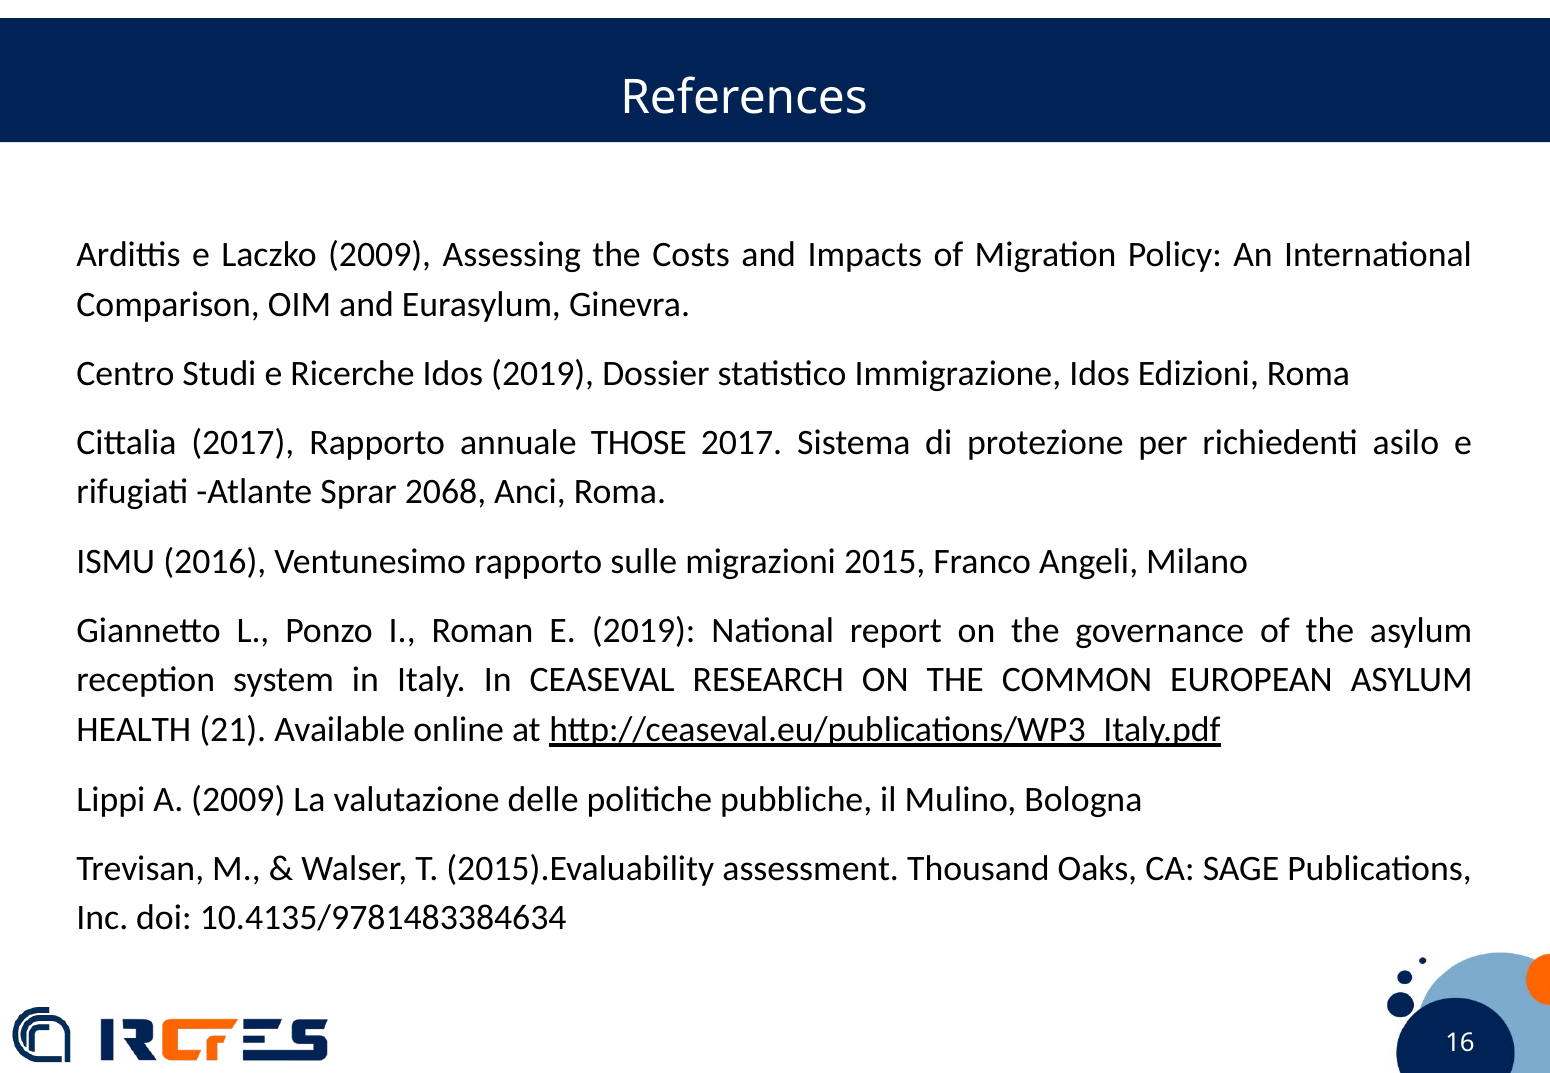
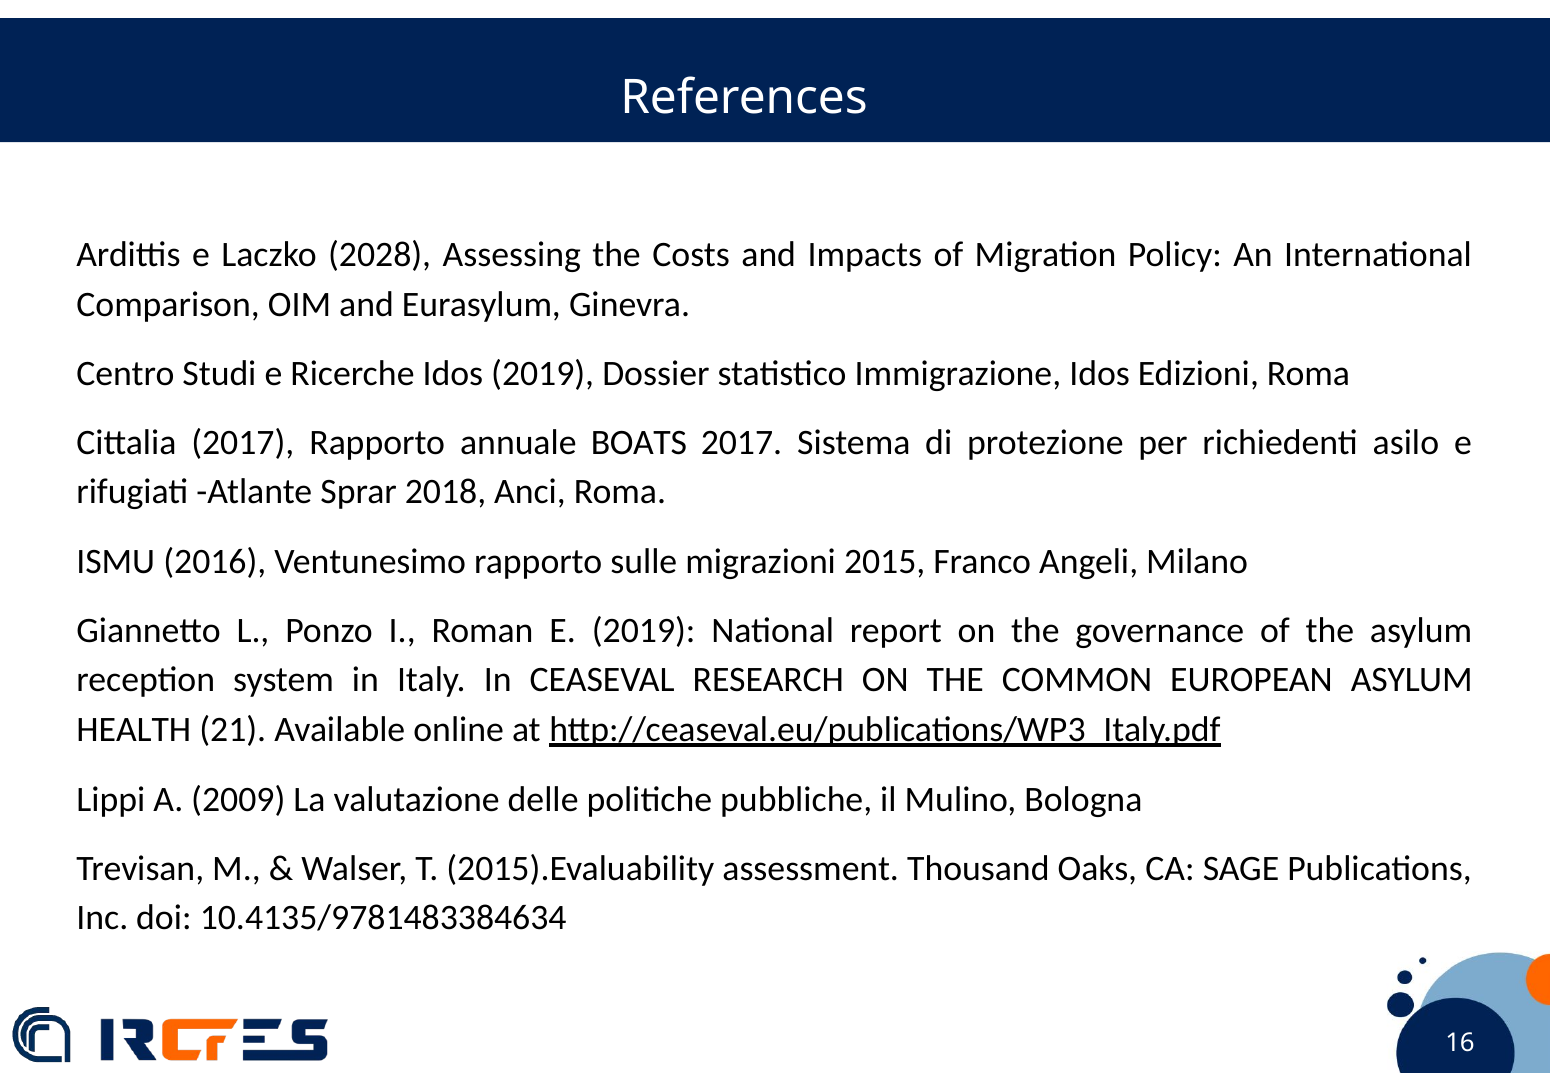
Laczko 2009: 2009 -> 2028
THOSE: THOSE -> BOATS
2068: 2068 -> 2018
